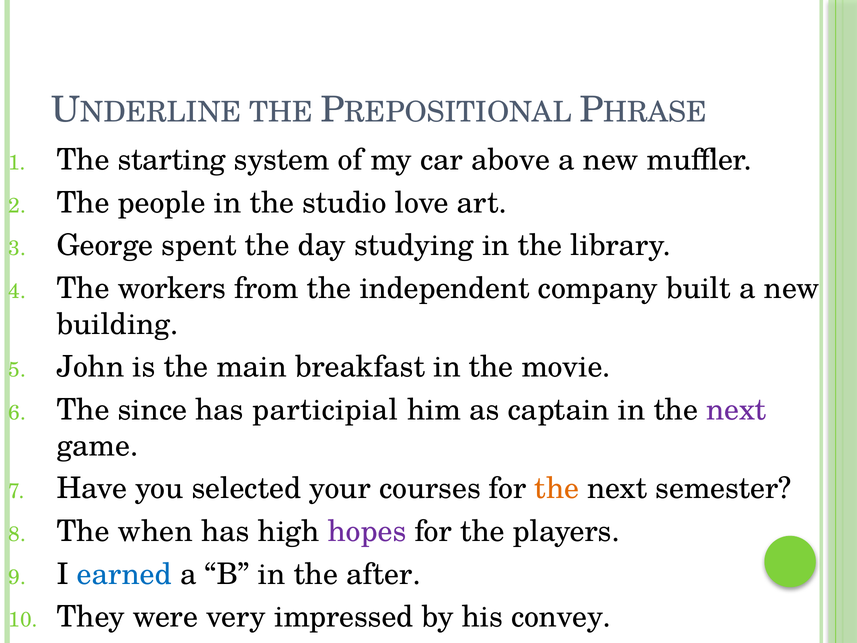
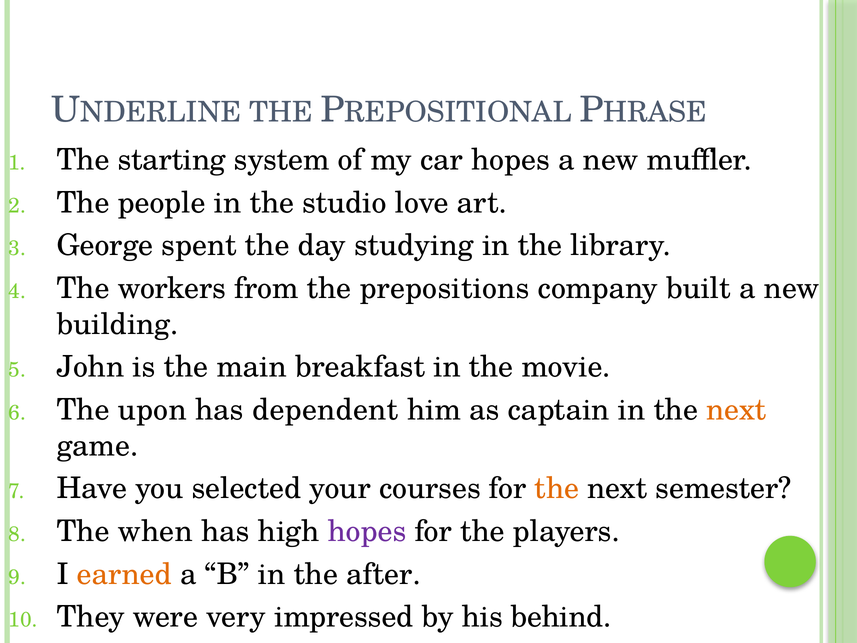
car above: above -> hopes
independent: independent -> prepositions
since: since -> upon
participial: participial -> dependent
next at (736, 410) colour: purple -> orange
earned colour: blue -> orange
convey: convey -> behind
